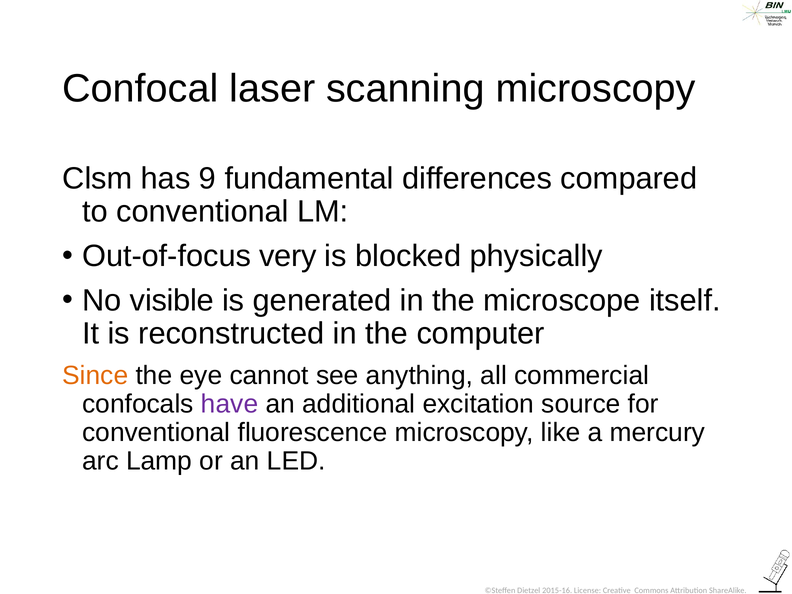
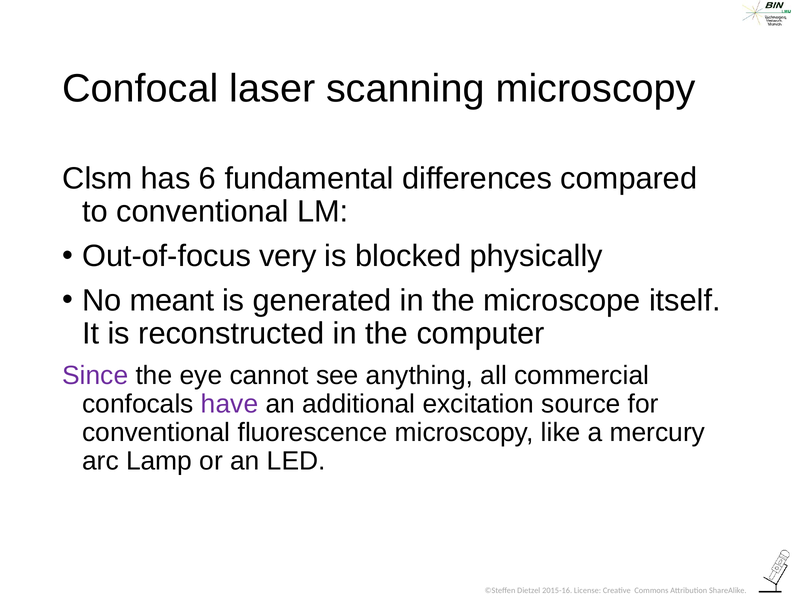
9: 9 -> 6
visible: visible -> meant
Since colour: orange -> purple
